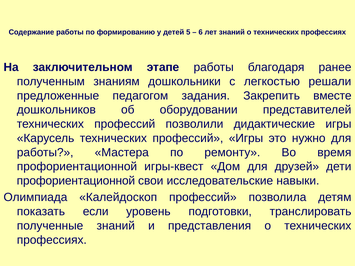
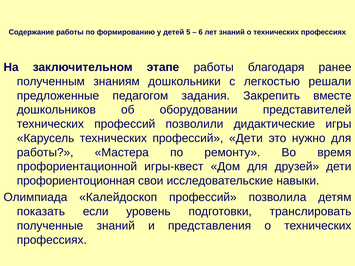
профессий Игры: Игры -> Дети
профориентационной at (76, 181): профориентационной -> профориентоционная
